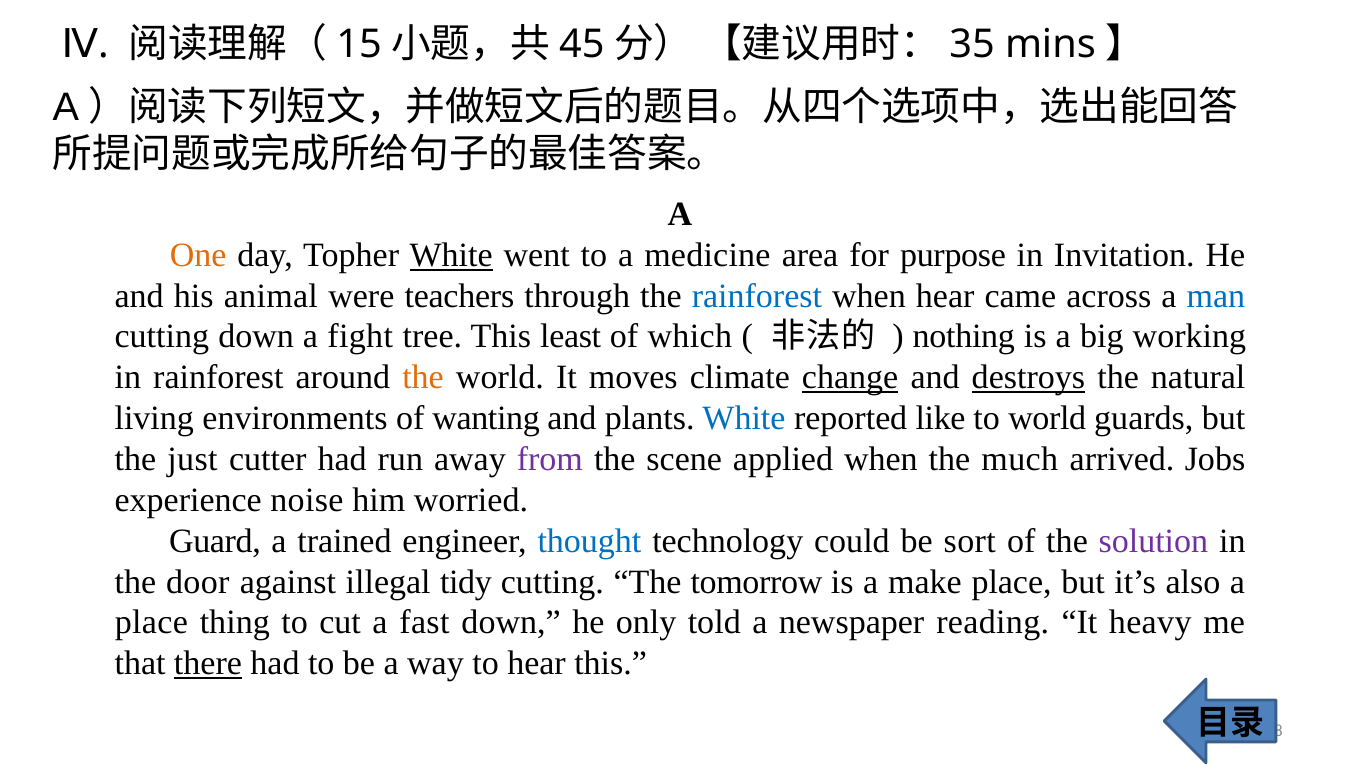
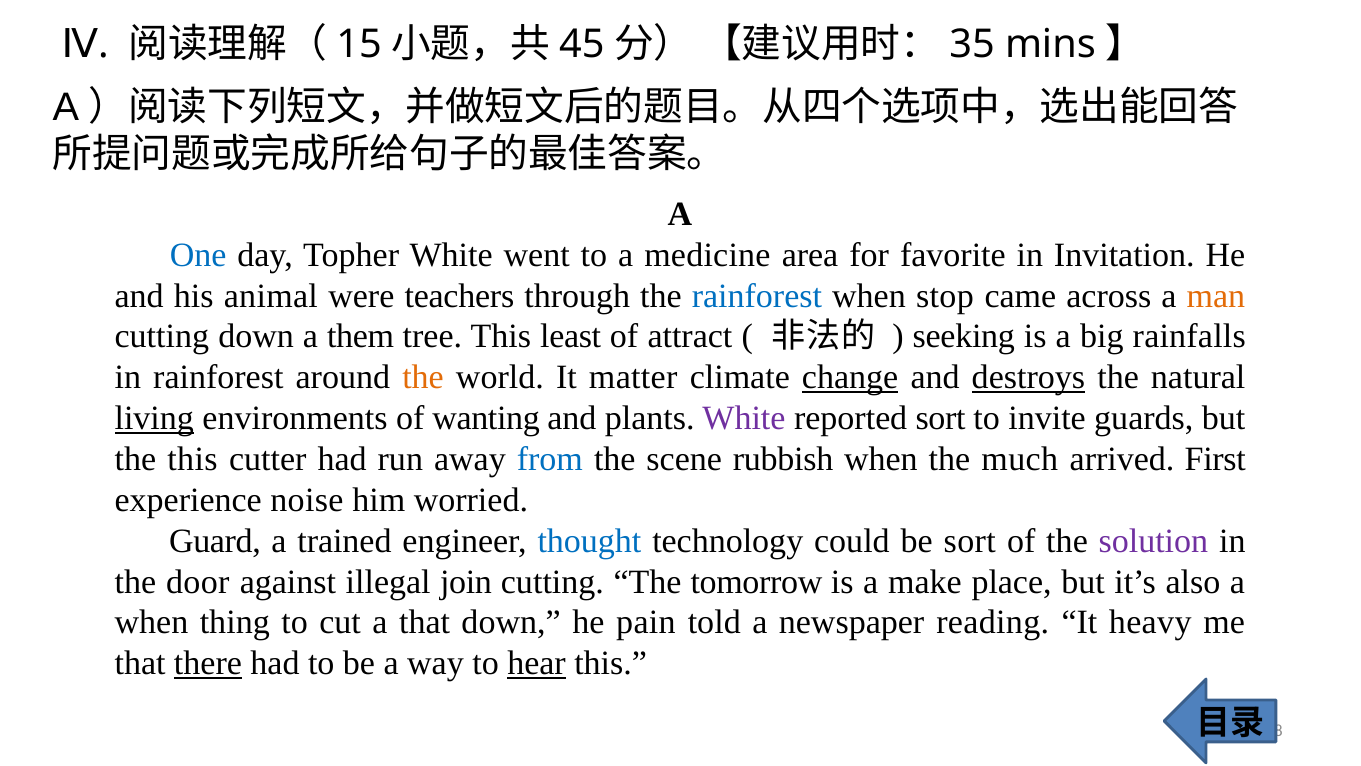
One colour: orange -> blue
White at (451, 255) underline: present -> none
purpose: purpose -> favorite
when hear: hear -> stop
man colour: blue -> orange
fight: fight -> them
which: which -> attract
nothing: nothing -> seeking
working: working -> rainfalls
moves: moves -> matter
living underline: none -> present
White at (744, 418) colour: blue -> purple
reported like: like -> sort
to world: world -> invite
the just: just -> this
from colour: purple -> blue
applied: applied -> rubbish
Jobs: Jobs -> First
tidy: tidy -> join
place at (151, 622): place -> when
a fast: fast -> that
only: only -> pain
hear at (537, 663) underline: none -> present
